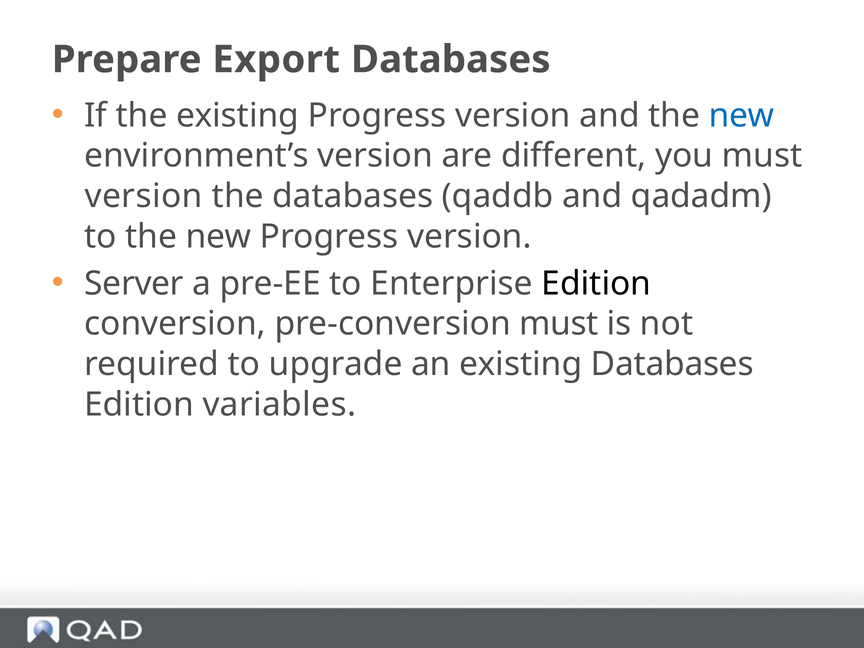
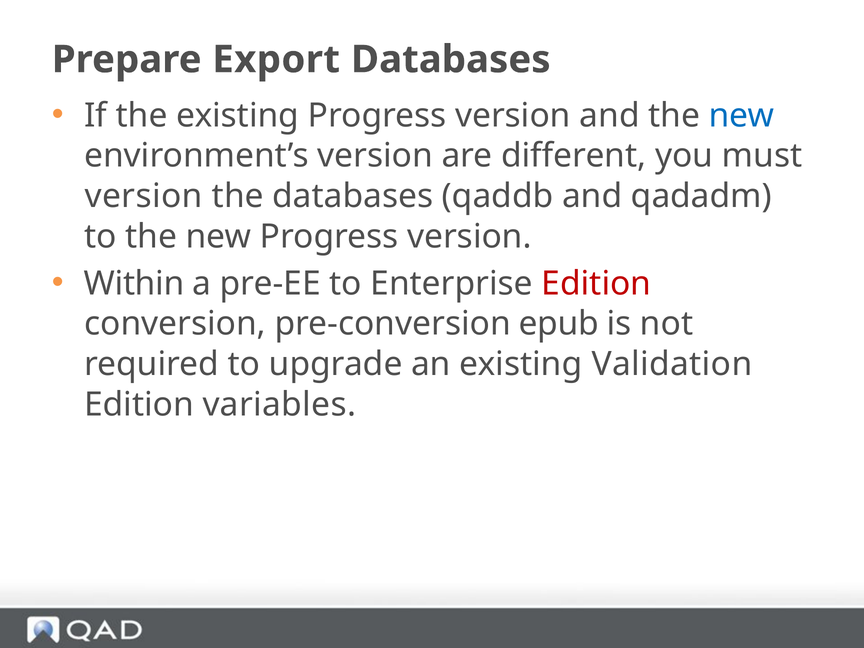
Server: Server -> Within
Edition at (596, 284) colour: black -> red
pre-conversion must: must -> epub
existing Databases: Databases -> Validation
